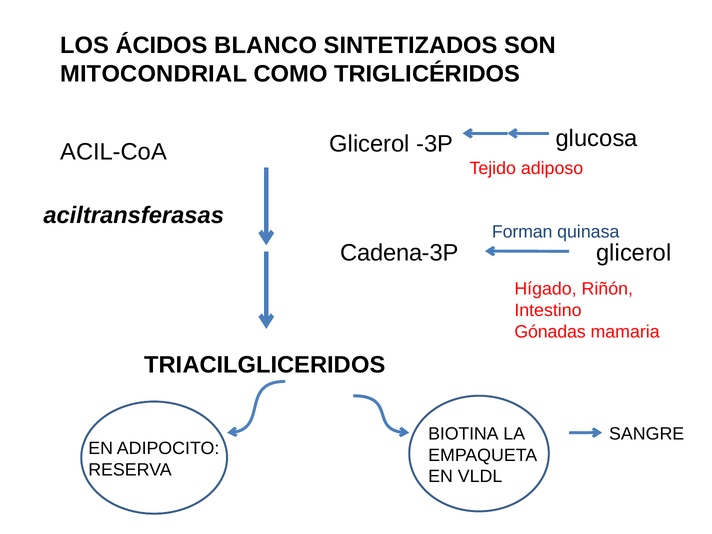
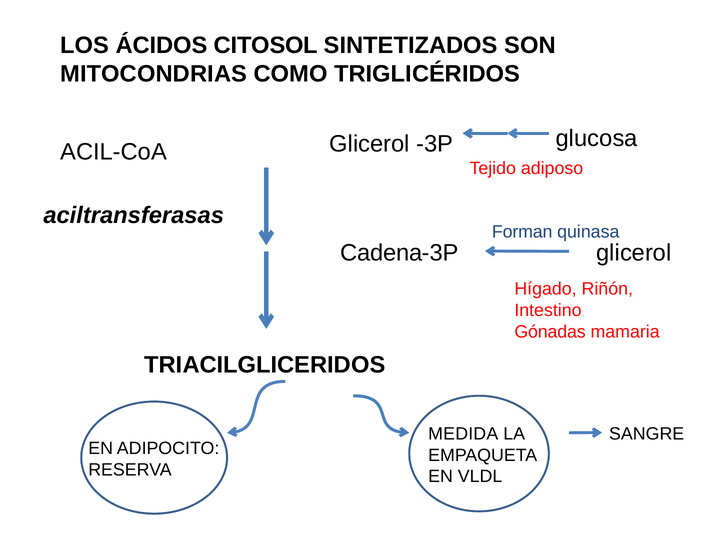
BLANCO: BLANCO -> CITOSOL
MITOCONDRIAL: MITOCONDRIAL -> MITOCONDRIAS
BIOTINA: BIOTINA -> MEDIDA
